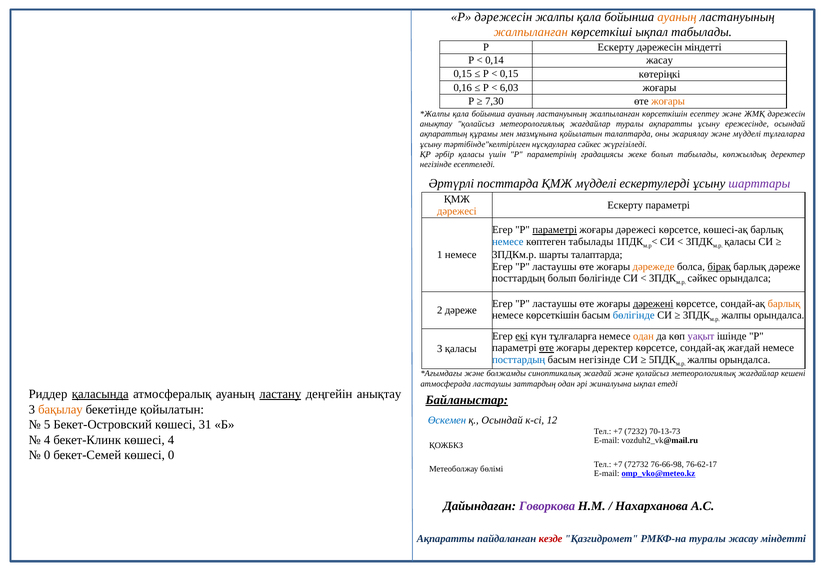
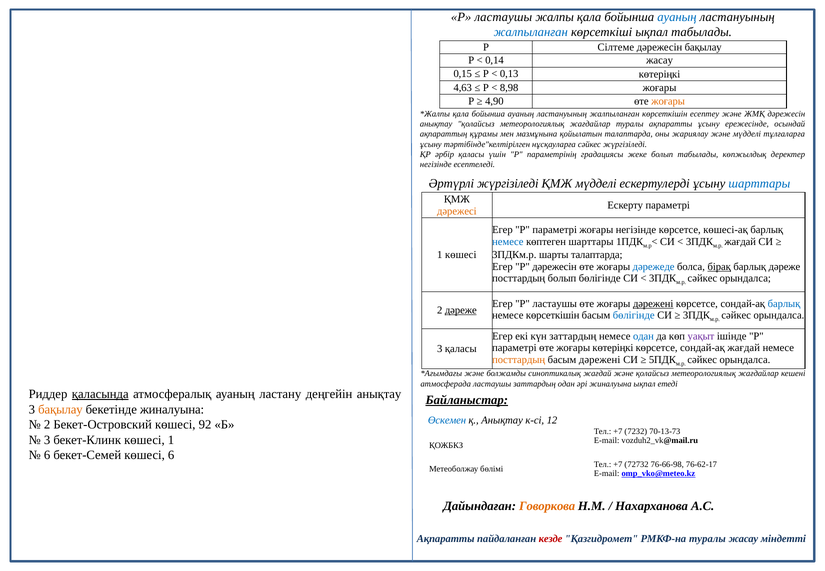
дәрежесін at (503, 17): дәрежесін -> ластаушы
ауаның at (677, 17) colour: orange -> blue
жалпыланған at (531, 32) colour: orange -> blue
Р Ескерту: Ескерту -> Сілтеме
дәрежесін міндетті: міндетті -> бақылау
0,15 at (509, 74): 0,15 -> 0,13
0,16: 0,16 -> 4,63
6,03: 6,03 -> 8,98
7,30: 7,30 -> 4,90
Әртүрлі посттарда: посттарда -> жүргізіледі
шарттары at (759, 184) colour: purple -> blue
параметрі at (555, 230) underline: present -> none
жоғары дәрежесі: дәрежесі -> негізінде
көптеген табылады: табылады -> шарттары
қаласы at (740, 242): қаласы -> жағдай
1 немесе: немесе -> көшесі
P ластаушы: ластаушы -> дәрежесін
дәрежеде colour: orange -> blue
барлық at (784, 304) colour: orange -> blue
дәреже at (461, 310) underline: none -> present
жалпы at (736, 315): жалпы -> сәйкес
екі underline: present -> none
күн тұлғаларға: тұлғаларға -> заттардың
одан at (643, 336) colour: orange -> blue
өте at (547, 348) underline: present -> none
жоғары деректер: деректер -> көтеріңкі
посттардың at (519, 360) colour: blue -> orange
басым негізінде: негізінде -> дәрежені
жалпы at (702, 360): жалпы -> сәйкес
ластану underline: present -> none
бекетінде қойылатын: қойылатын -> жиналуына
қ Осындай: Осындай -> Анықтау
5 at (47, 425): 5 -> 2
31: 31 -> 92
4 at (47, 440): 4 -> 3
көшесі 4: 4 -> 1
0 at (47, 455): 0 -> 6
көшесі 0: 0 -> 6
Говоркова colour: purple -> orange
